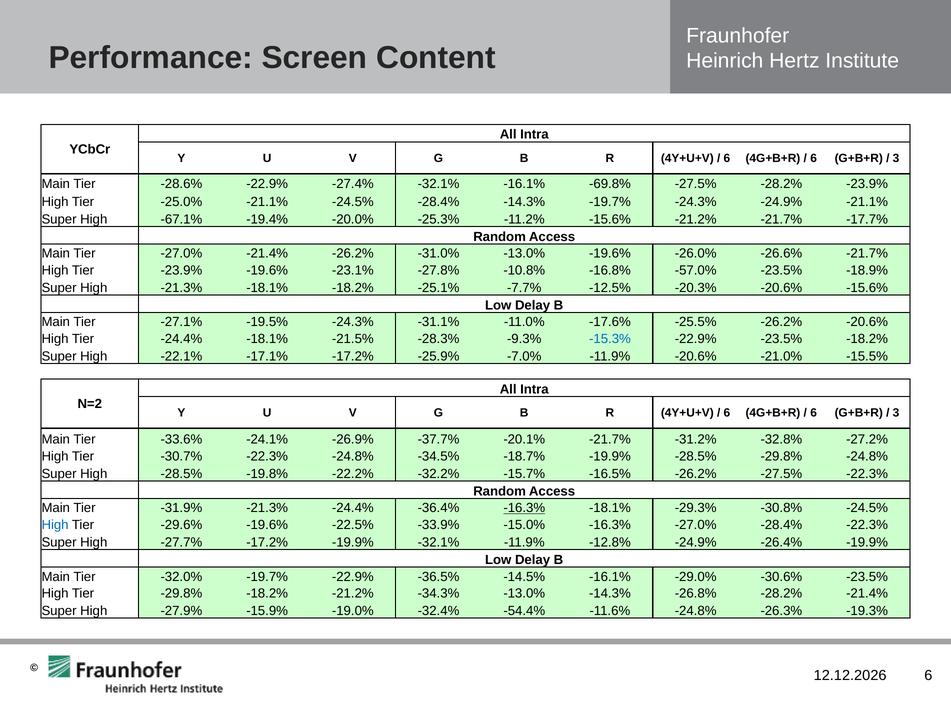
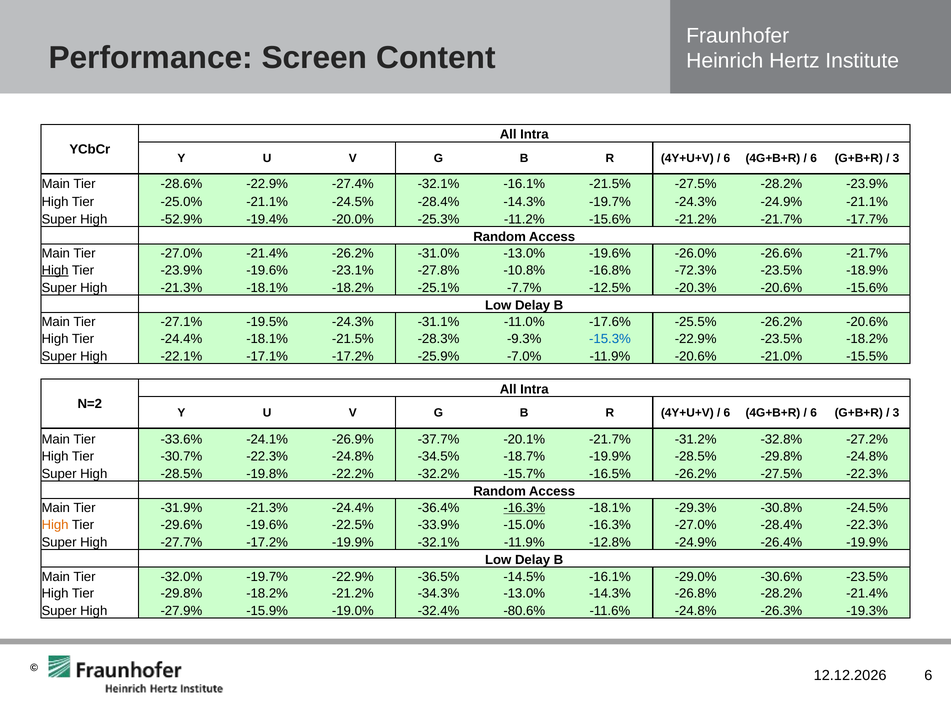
-16.1% -69.8%: -69.8% -> -21.5%
-67.1%: -67.1% -> -52.9%
High at (55, 271) underline: none -> present
-57.0%: -57.0% -> -72.3%
High at (55, 525) colour: blue -> orange
-54.4%: -54.4% -> -80.6%
